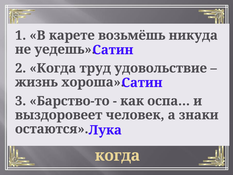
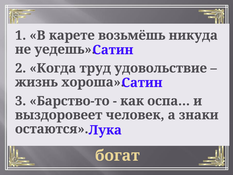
когда at (117, 155): когда -> богат
